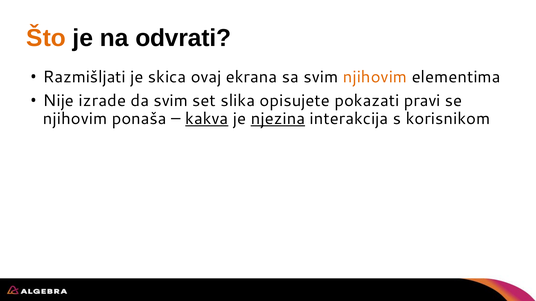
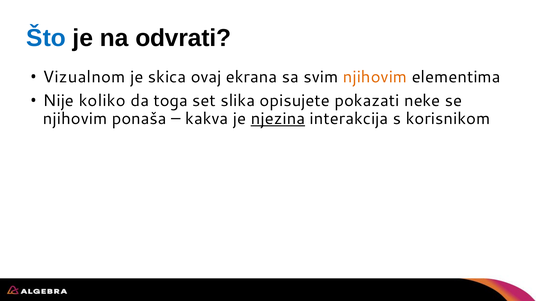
Što colour: orange -> blue
Razmišljati: Razmišljati -> Vizualnom
izrade: izrade -> koliko
da svim: svim -> toga
pravi: pravi -> neke
kakva underline: present -> none
